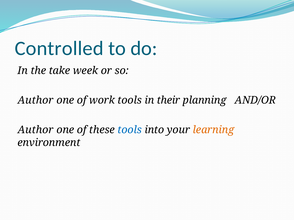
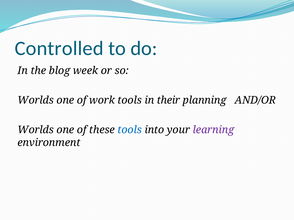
take: take -> blog
Author at (36, 100): Author -> Worlds
Author at (36, 130): Author -> Worlds
learning colour: orange -> purple
